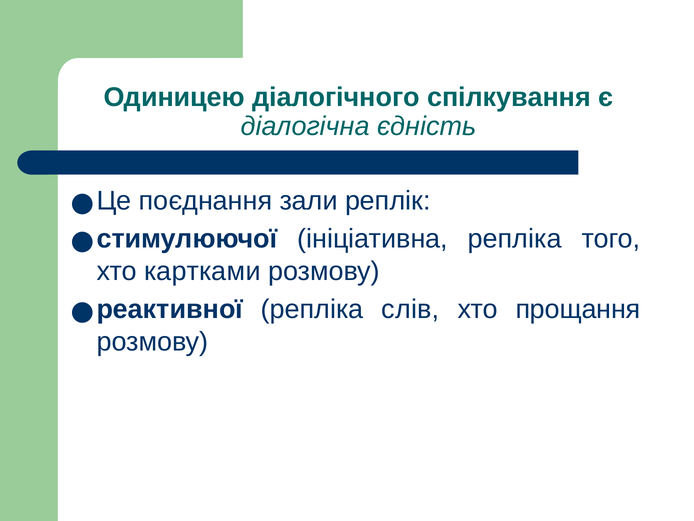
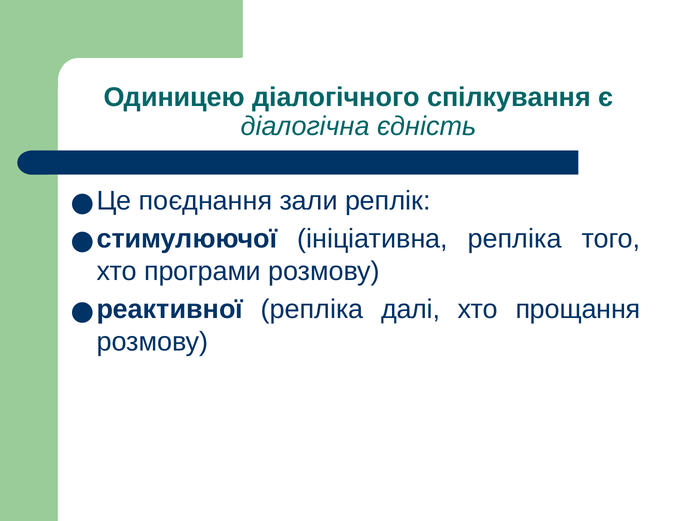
картками: картками -> програми
слів: слів -> далі
